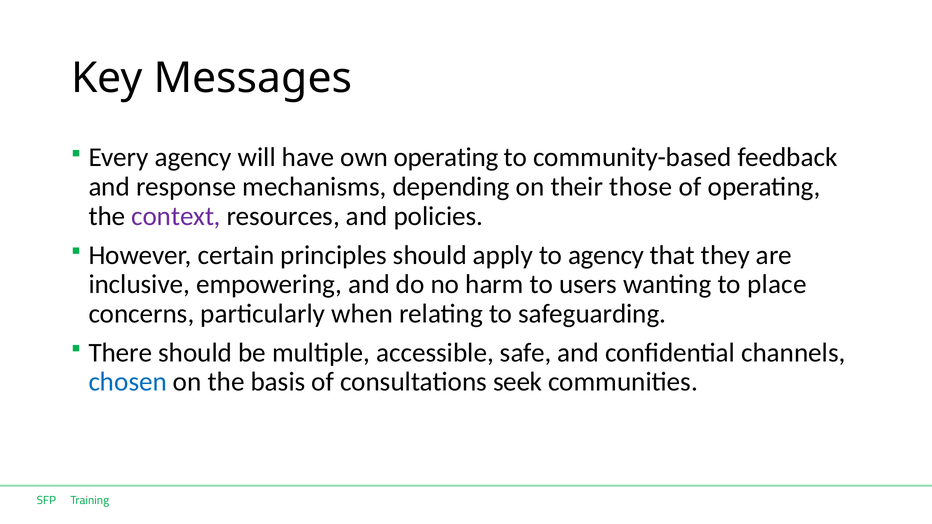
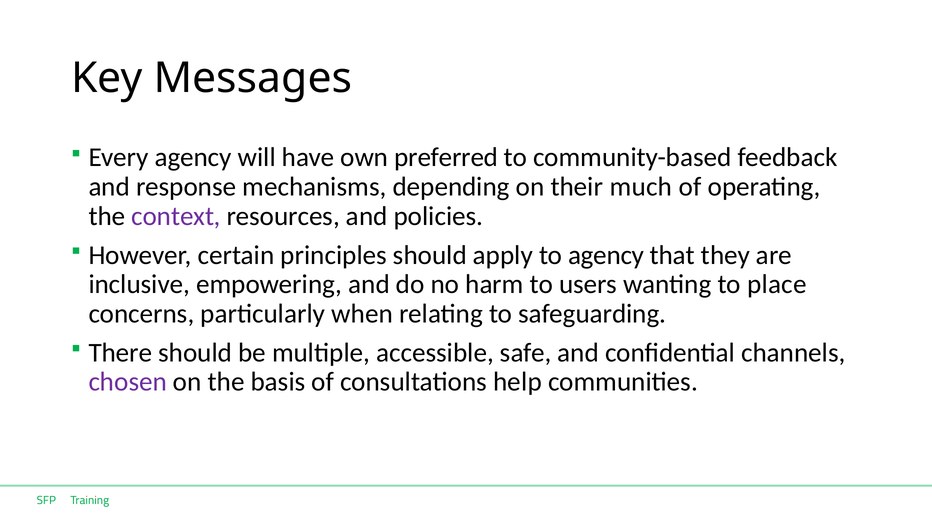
own operating: operating -> preferred
those: those -> much
chosen colour: blue -> purple
seek: seek -> help
